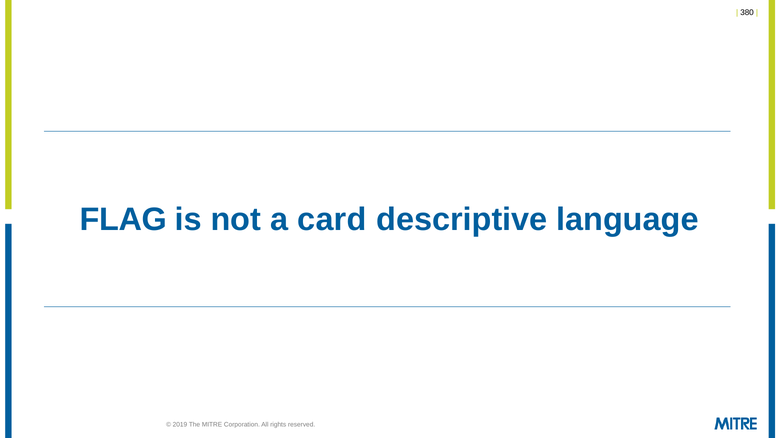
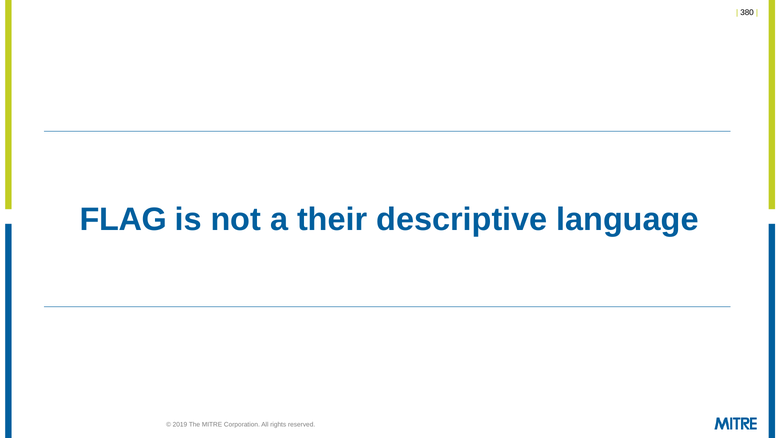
card: card -> their
